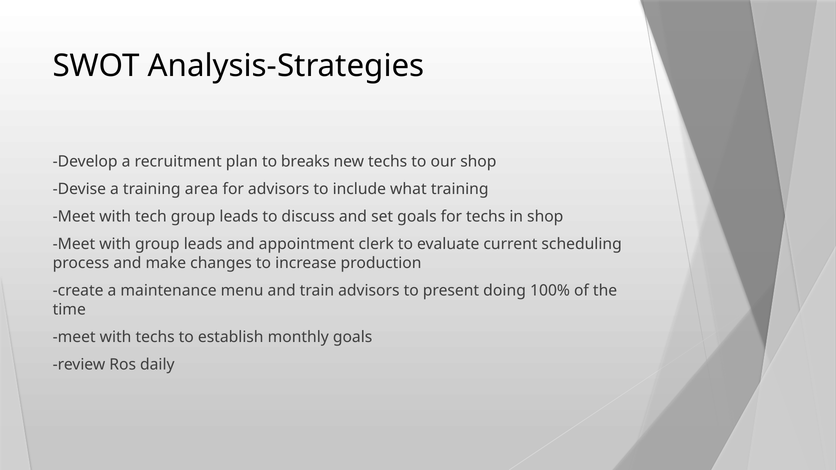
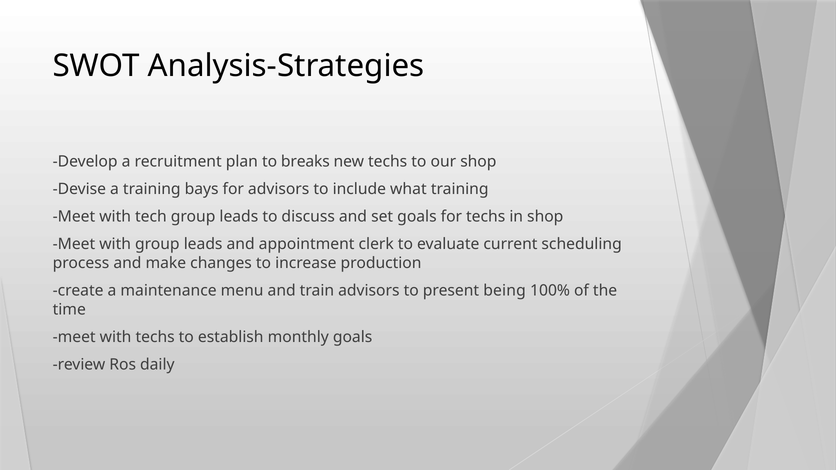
area: area -> bays
doing: doing -> being
